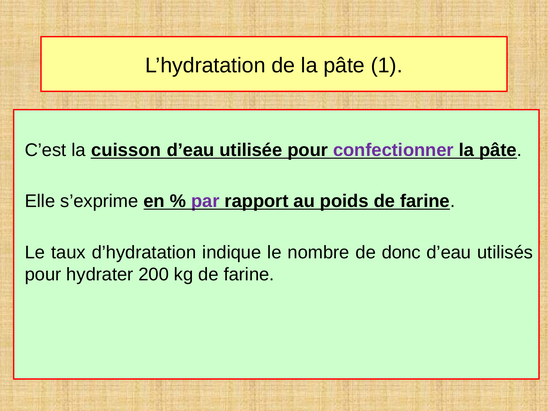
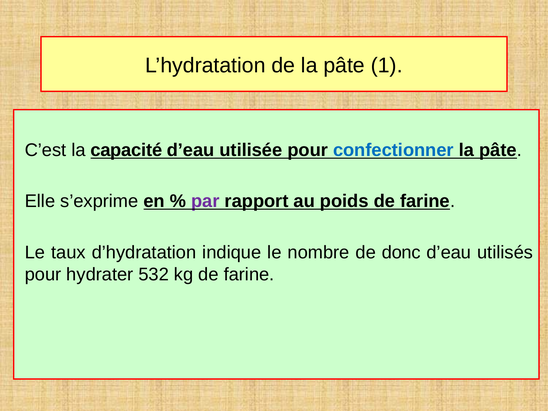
cuisson: cuisson -> capacité
confectionner colour: purple -> blue
200: 200 -> 532
